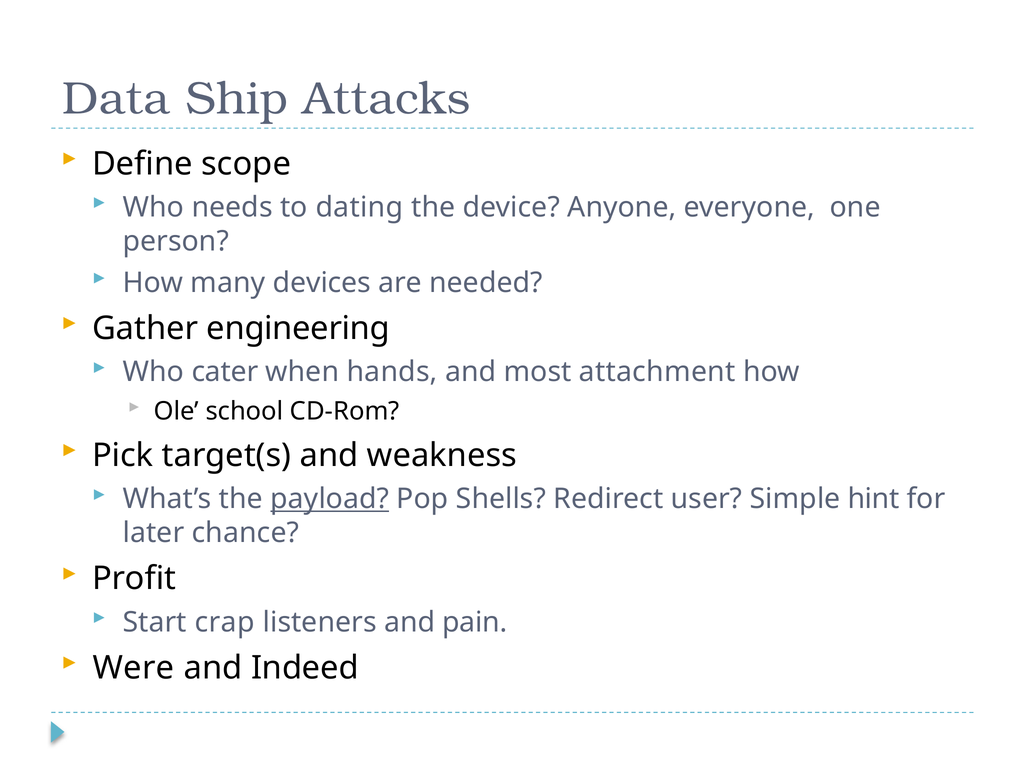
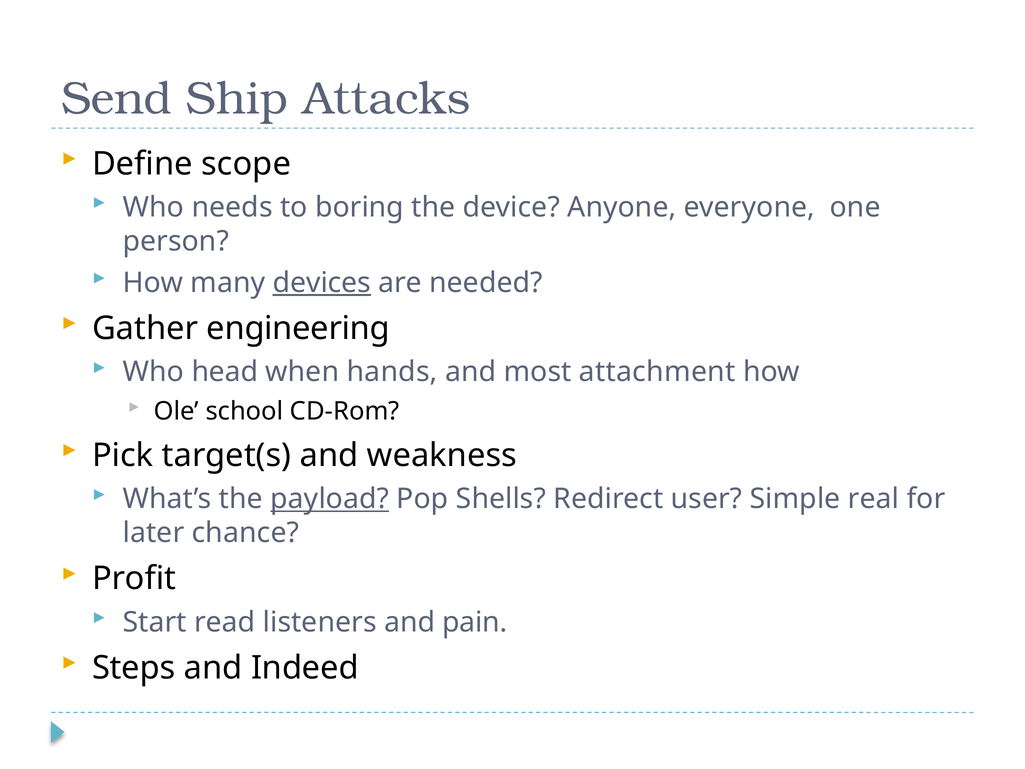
Data: Data -> Send
dating: dating -> boring
devices underline: none -> present
cater: cater -> head
hint: hint -> real
crap: crap -> read
Were: Were -> Steps
